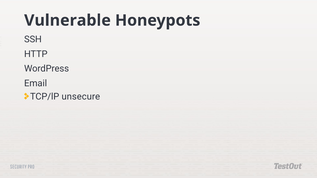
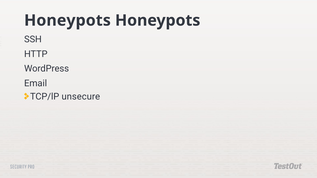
Vulnerable at (67, 20): Vulnerable -> Honeypots
